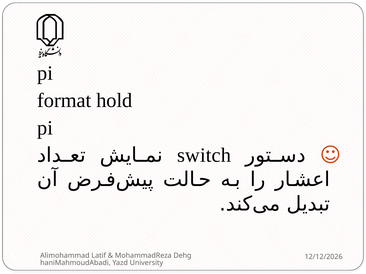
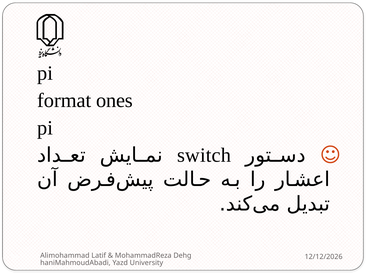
hold: hold -> ones
